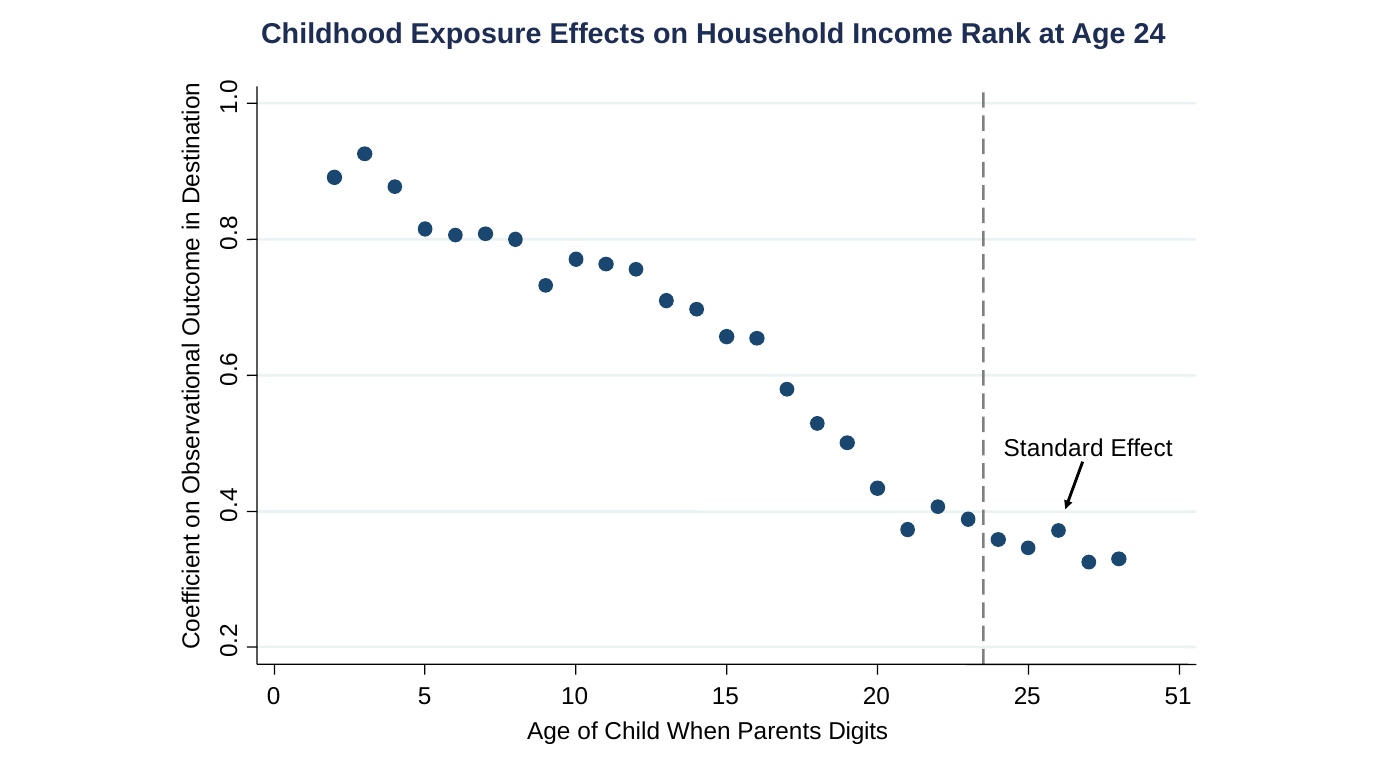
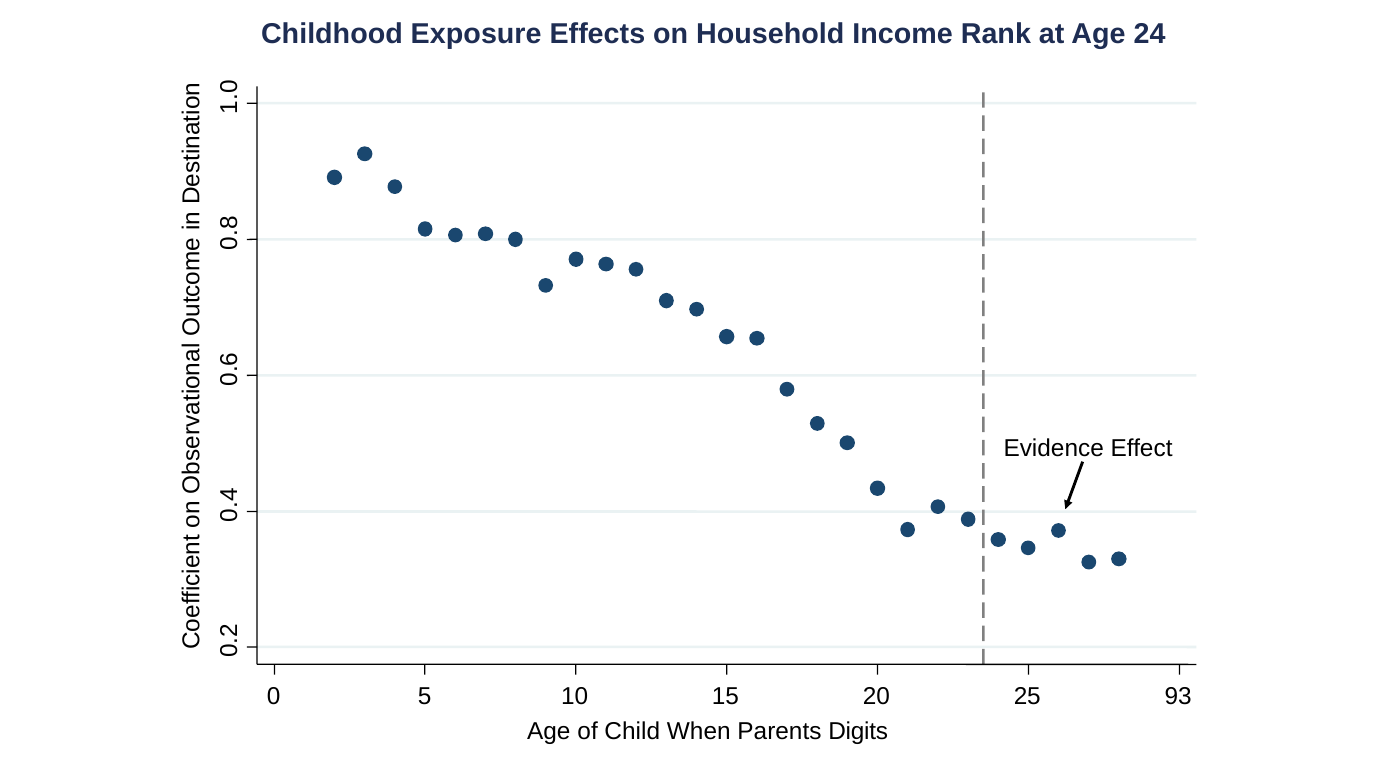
Standard: Standard -> Evidence
51: 51 -> 93
